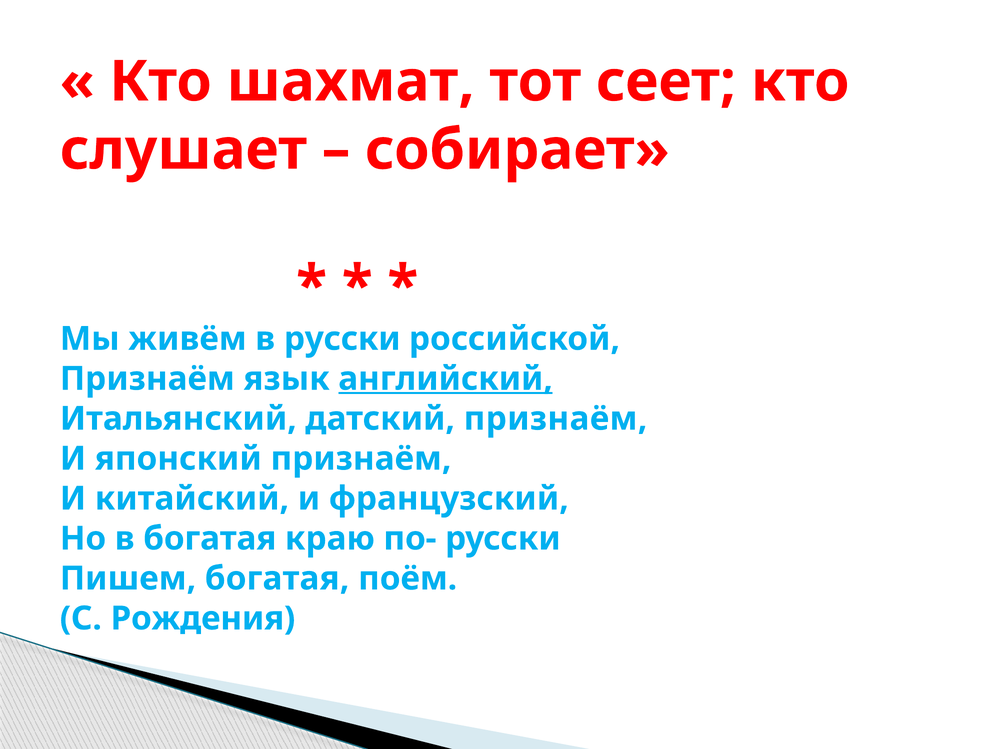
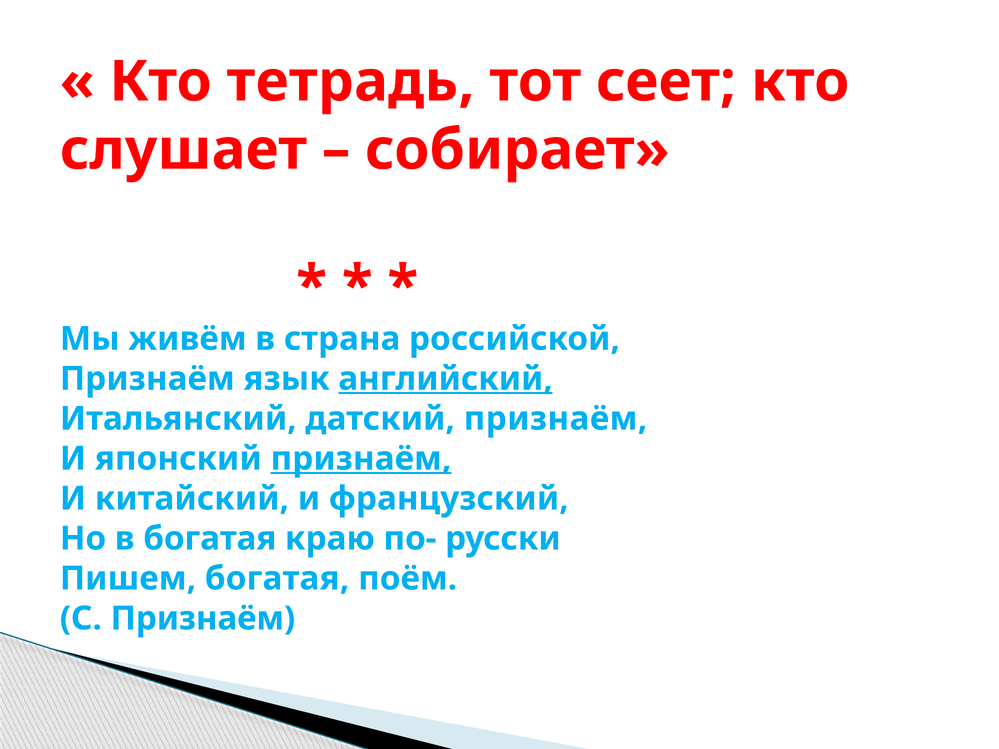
шахмат: шахмат -> тетрадь
в русски: русски -> страна
признаём at (361, 459) underline: none -> present
С Рождения: Рождения -> Признаём
